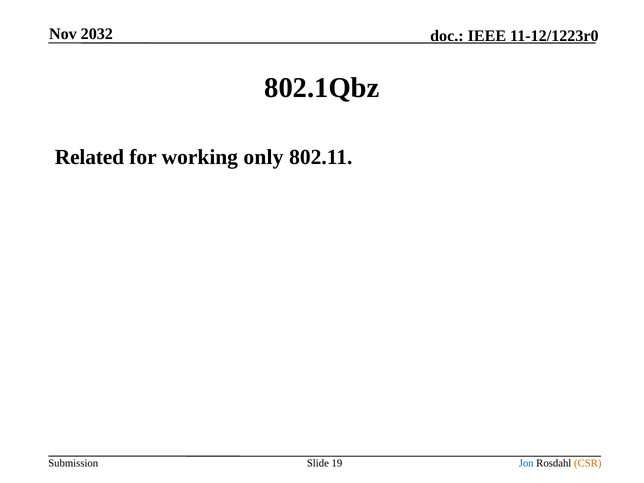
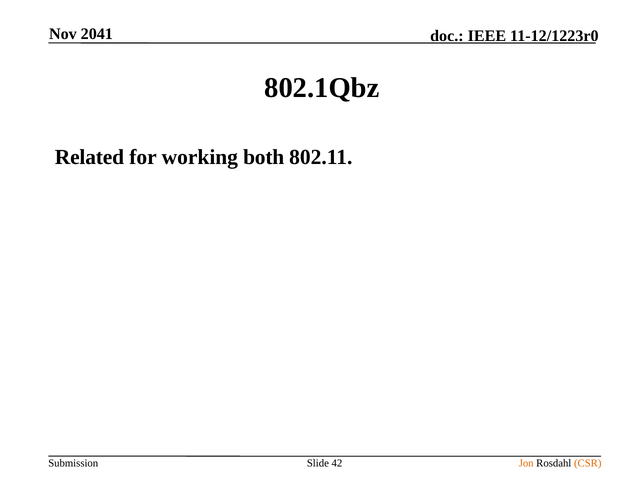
2032: 2032 -> 2041
only: only -> both
19: 19 -> 42
Jon colour: blue -> orange
